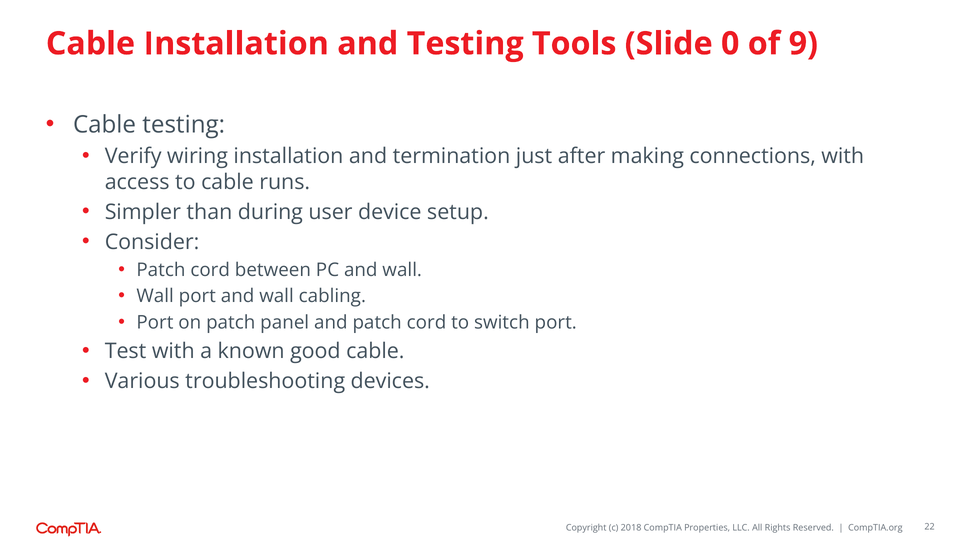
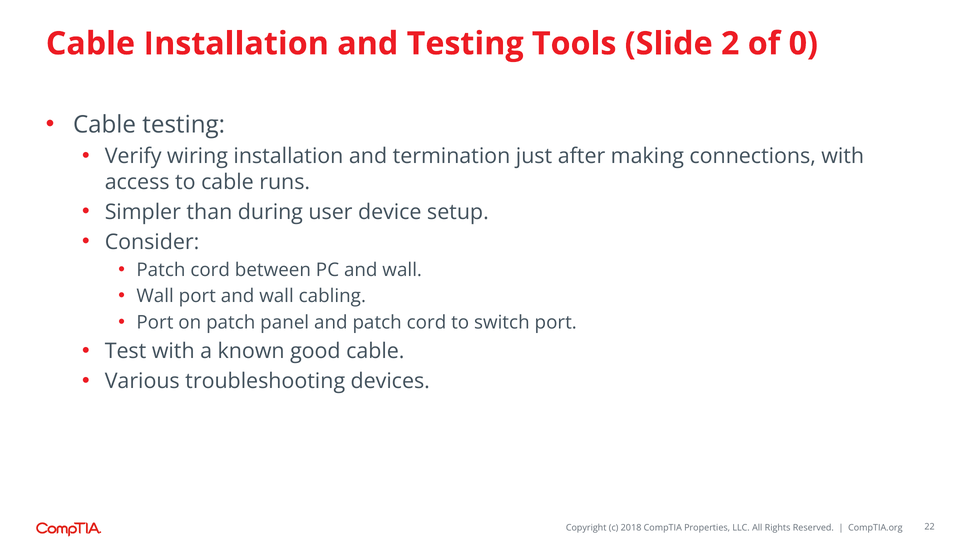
0: 0 -> 2
9: 9 -> 0
